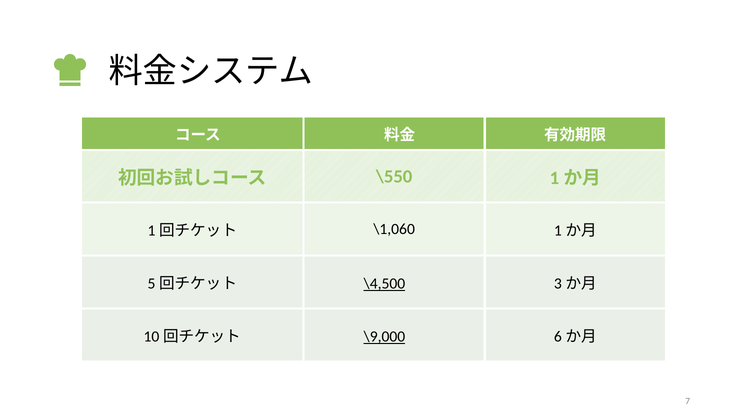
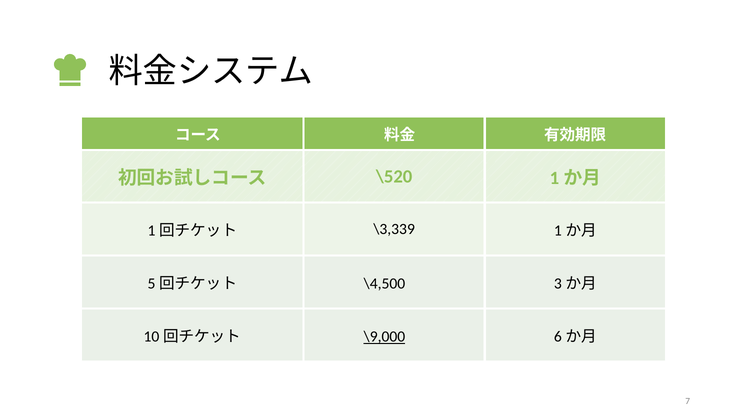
\550: \550 -> \520
\1,060: \1,060 -> \3,339
\4,500 underline: present -> none
